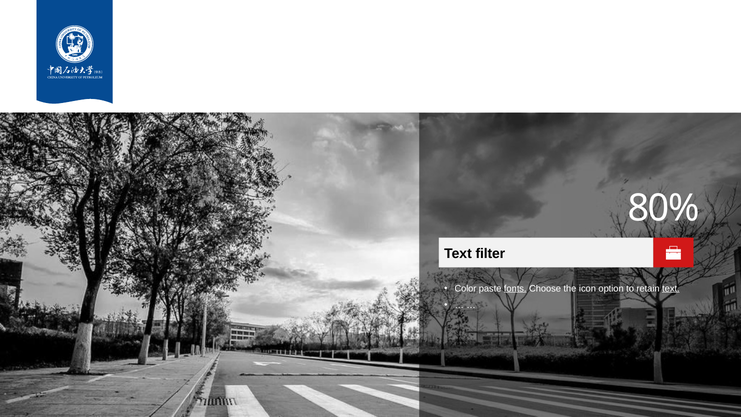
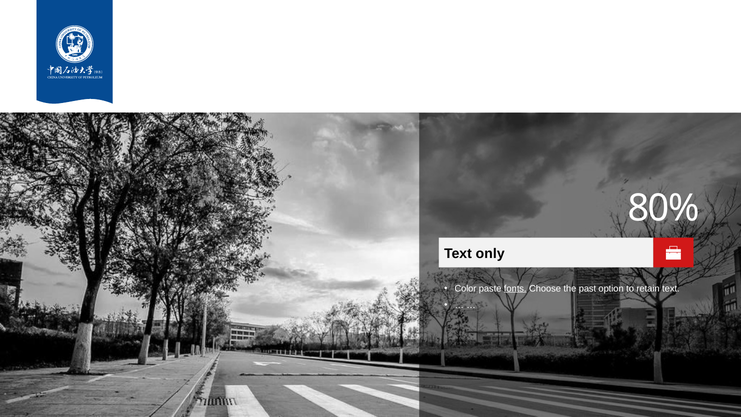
filter: filter -> only
icon: icon -> past
text at (671, 288) underline: present -> none
